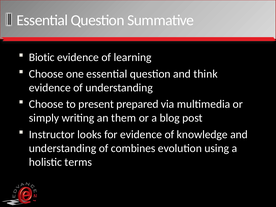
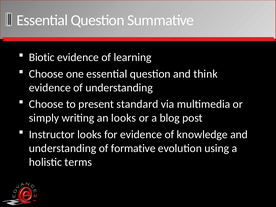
prepared: prepared -> standard
an them: them -> looks
combines: combines -> formative
